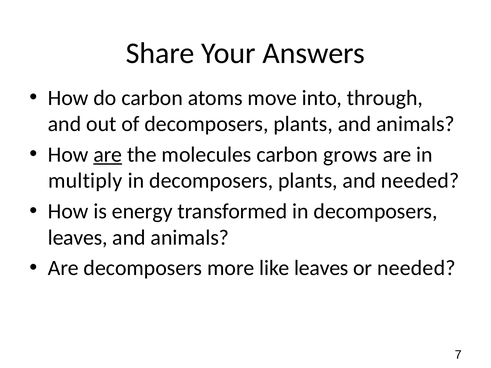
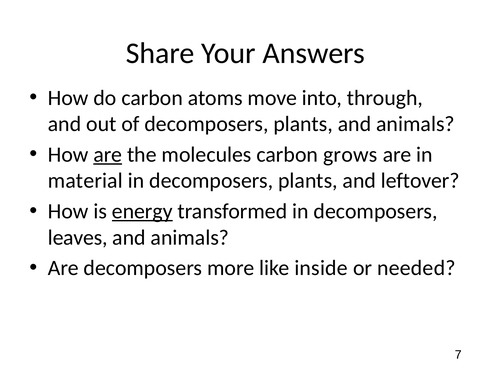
multiply: multiply -> material
and needed: needed -> leftover
energy underline: none -> present
like leaves: leaves -> inside
